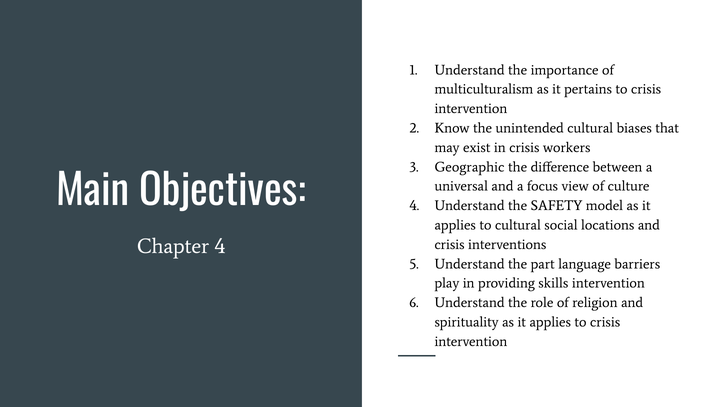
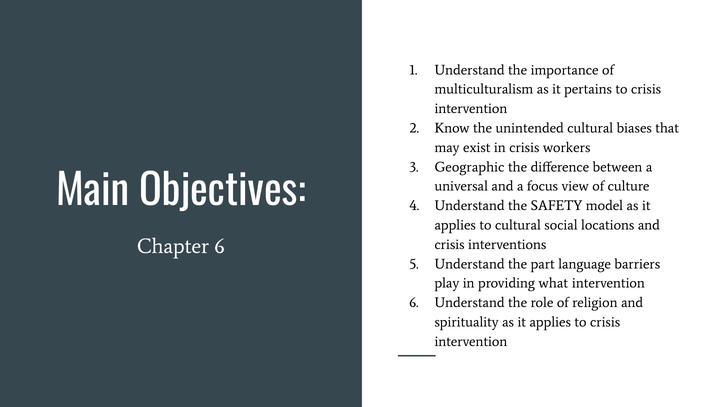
Chapter 4: 4 -> 6
skills: skills -> what
